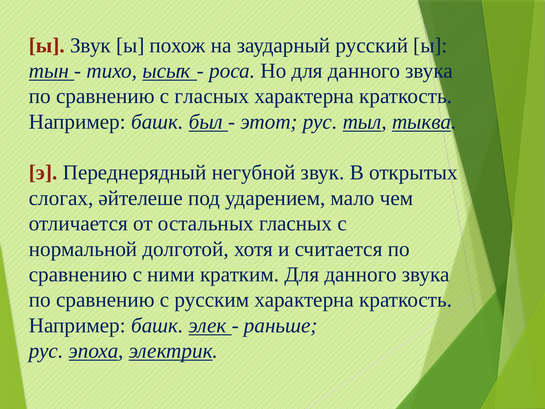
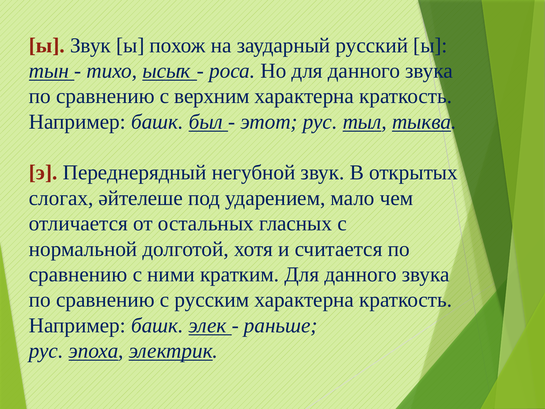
с гласных: гласных -> верхним
